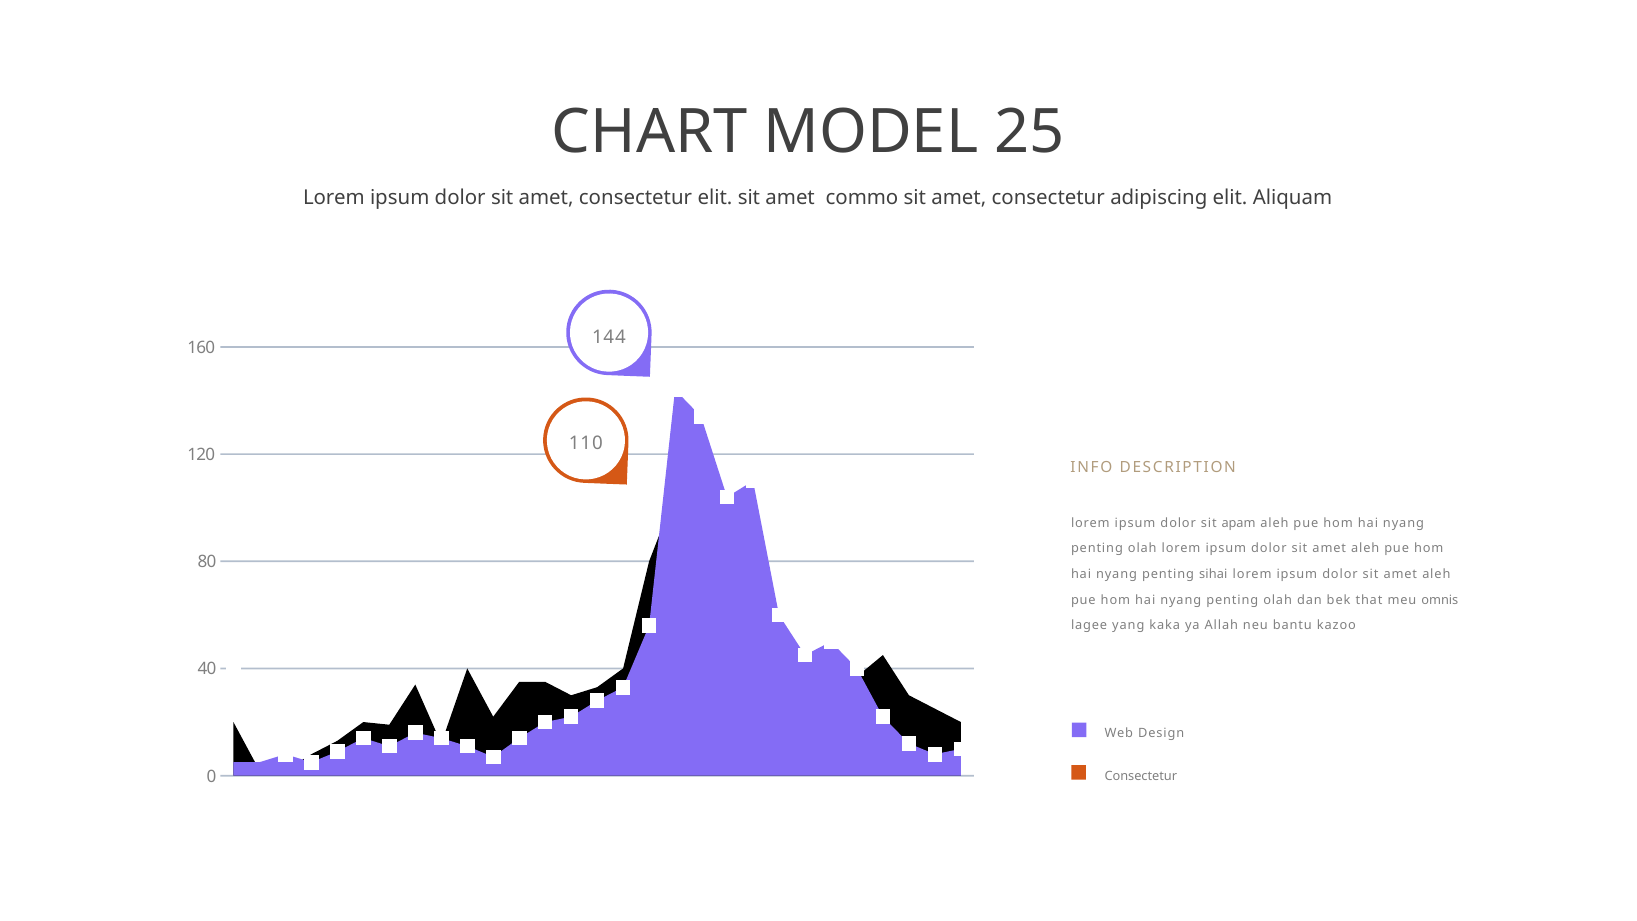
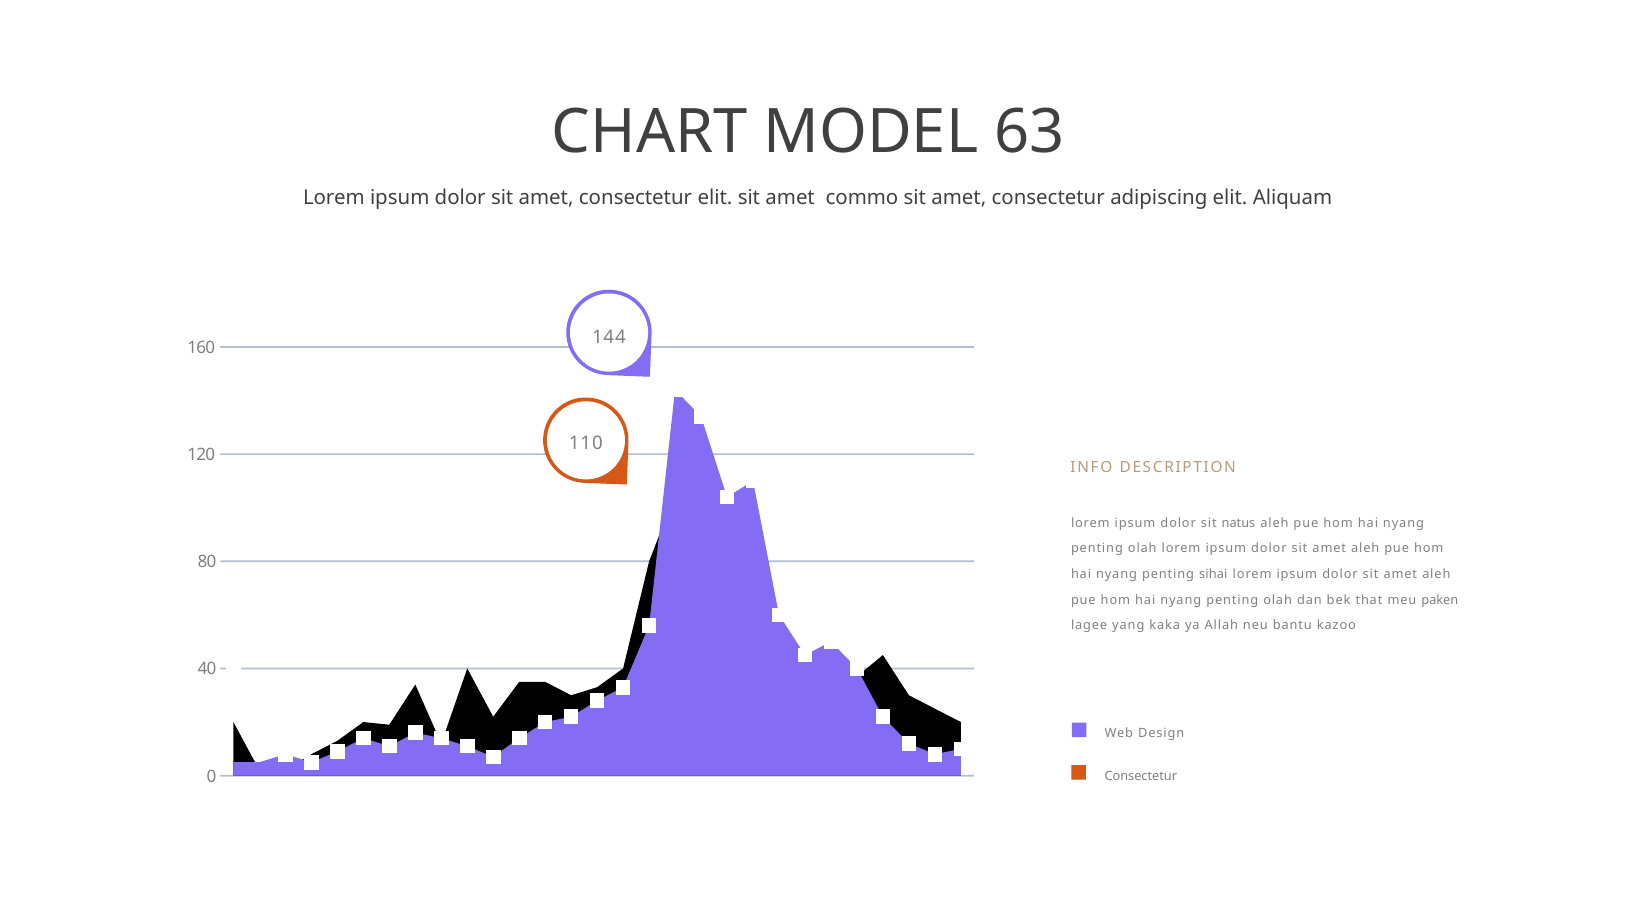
25: 25 -> 63
apam: apam -> natus
omnis: omnis -> paken
